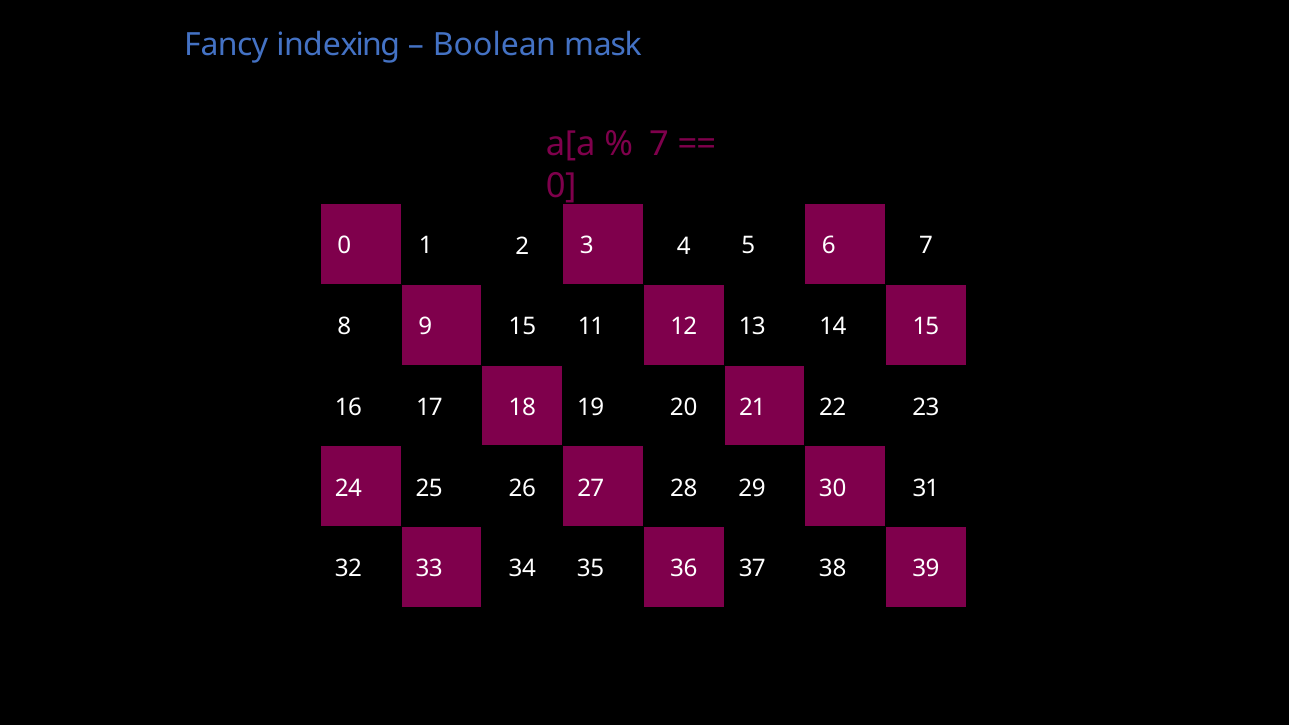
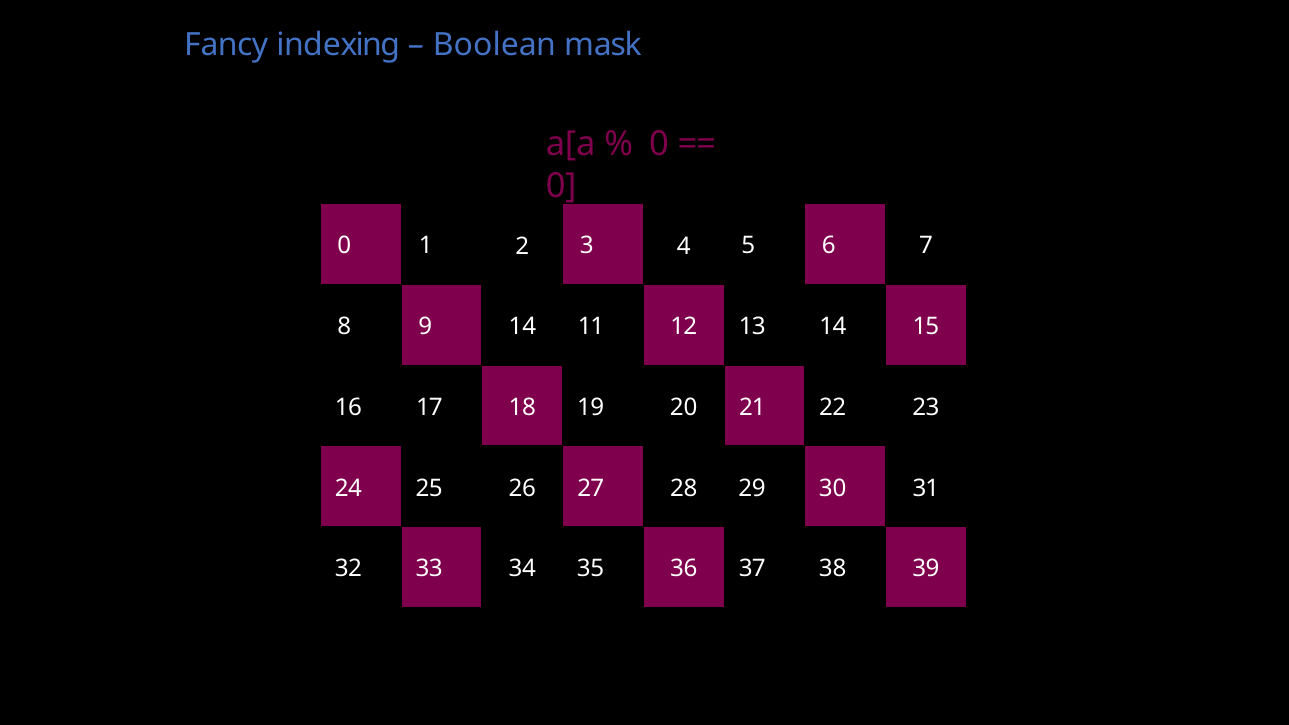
7 at (659, 145): 7 -> 0
9 15: 15 -> 14
